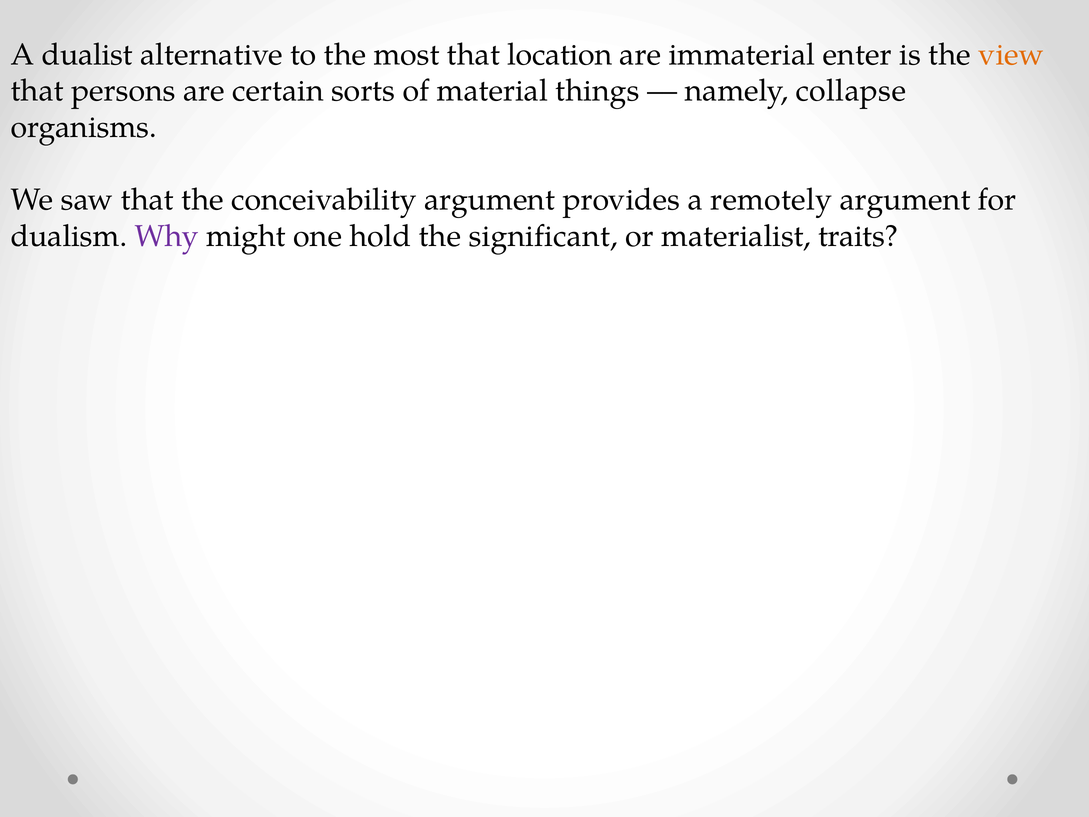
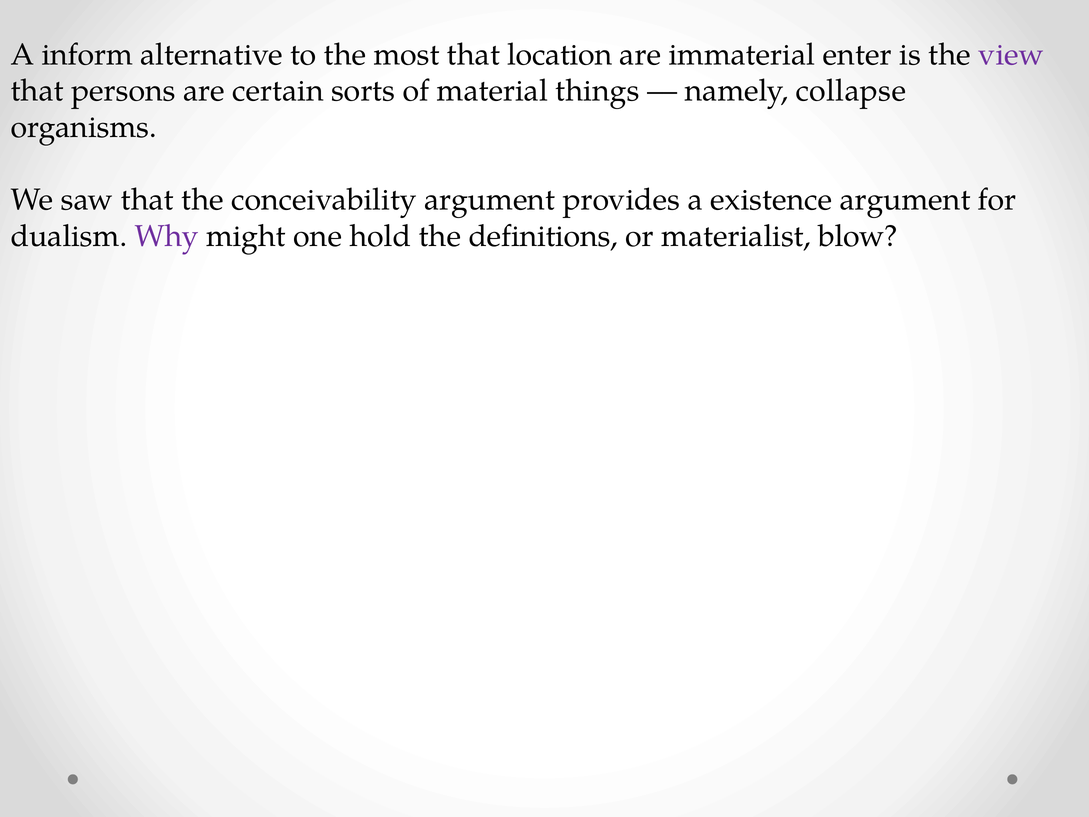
dualist: dualist -> inform
view colour: orange -> purple
remotely: remotely -> existence
significant: significant -> definitions
traits: traits -> blow
